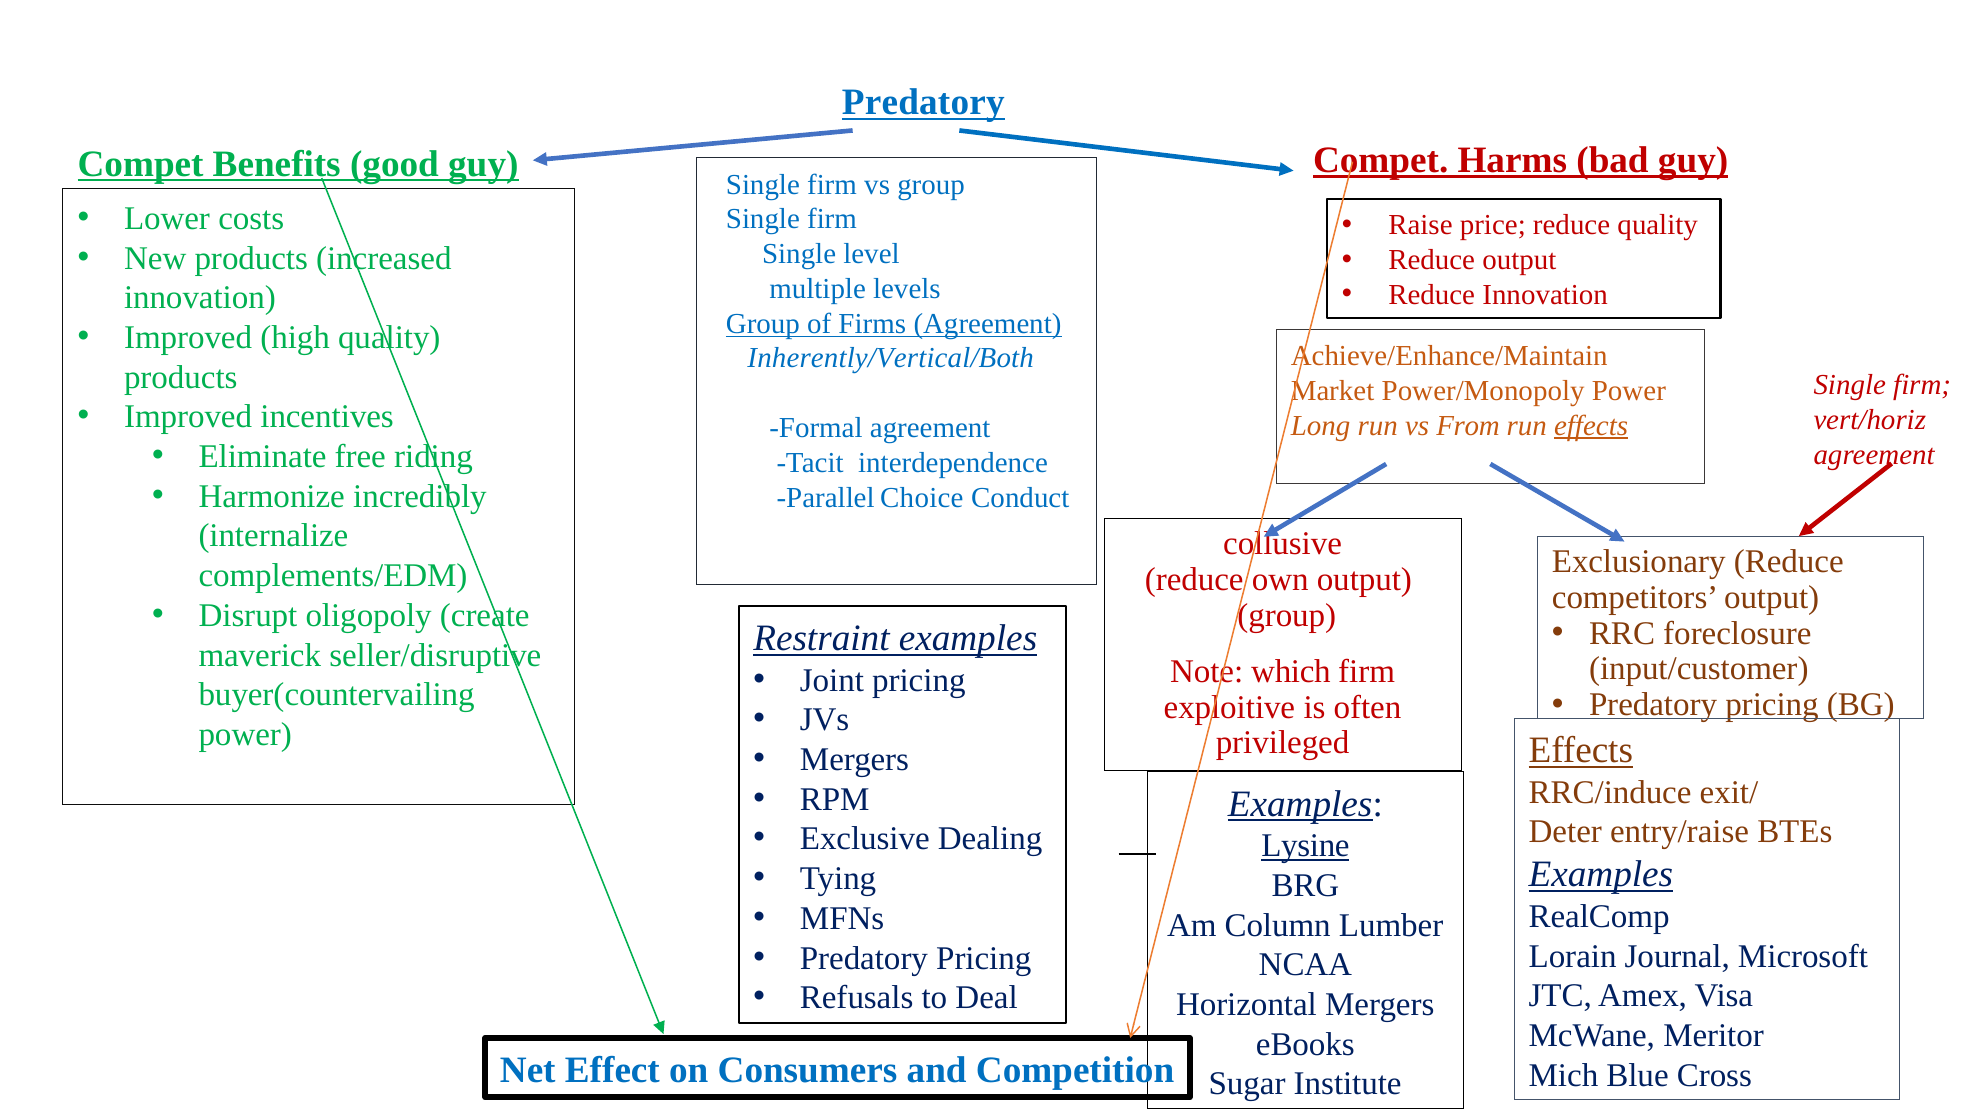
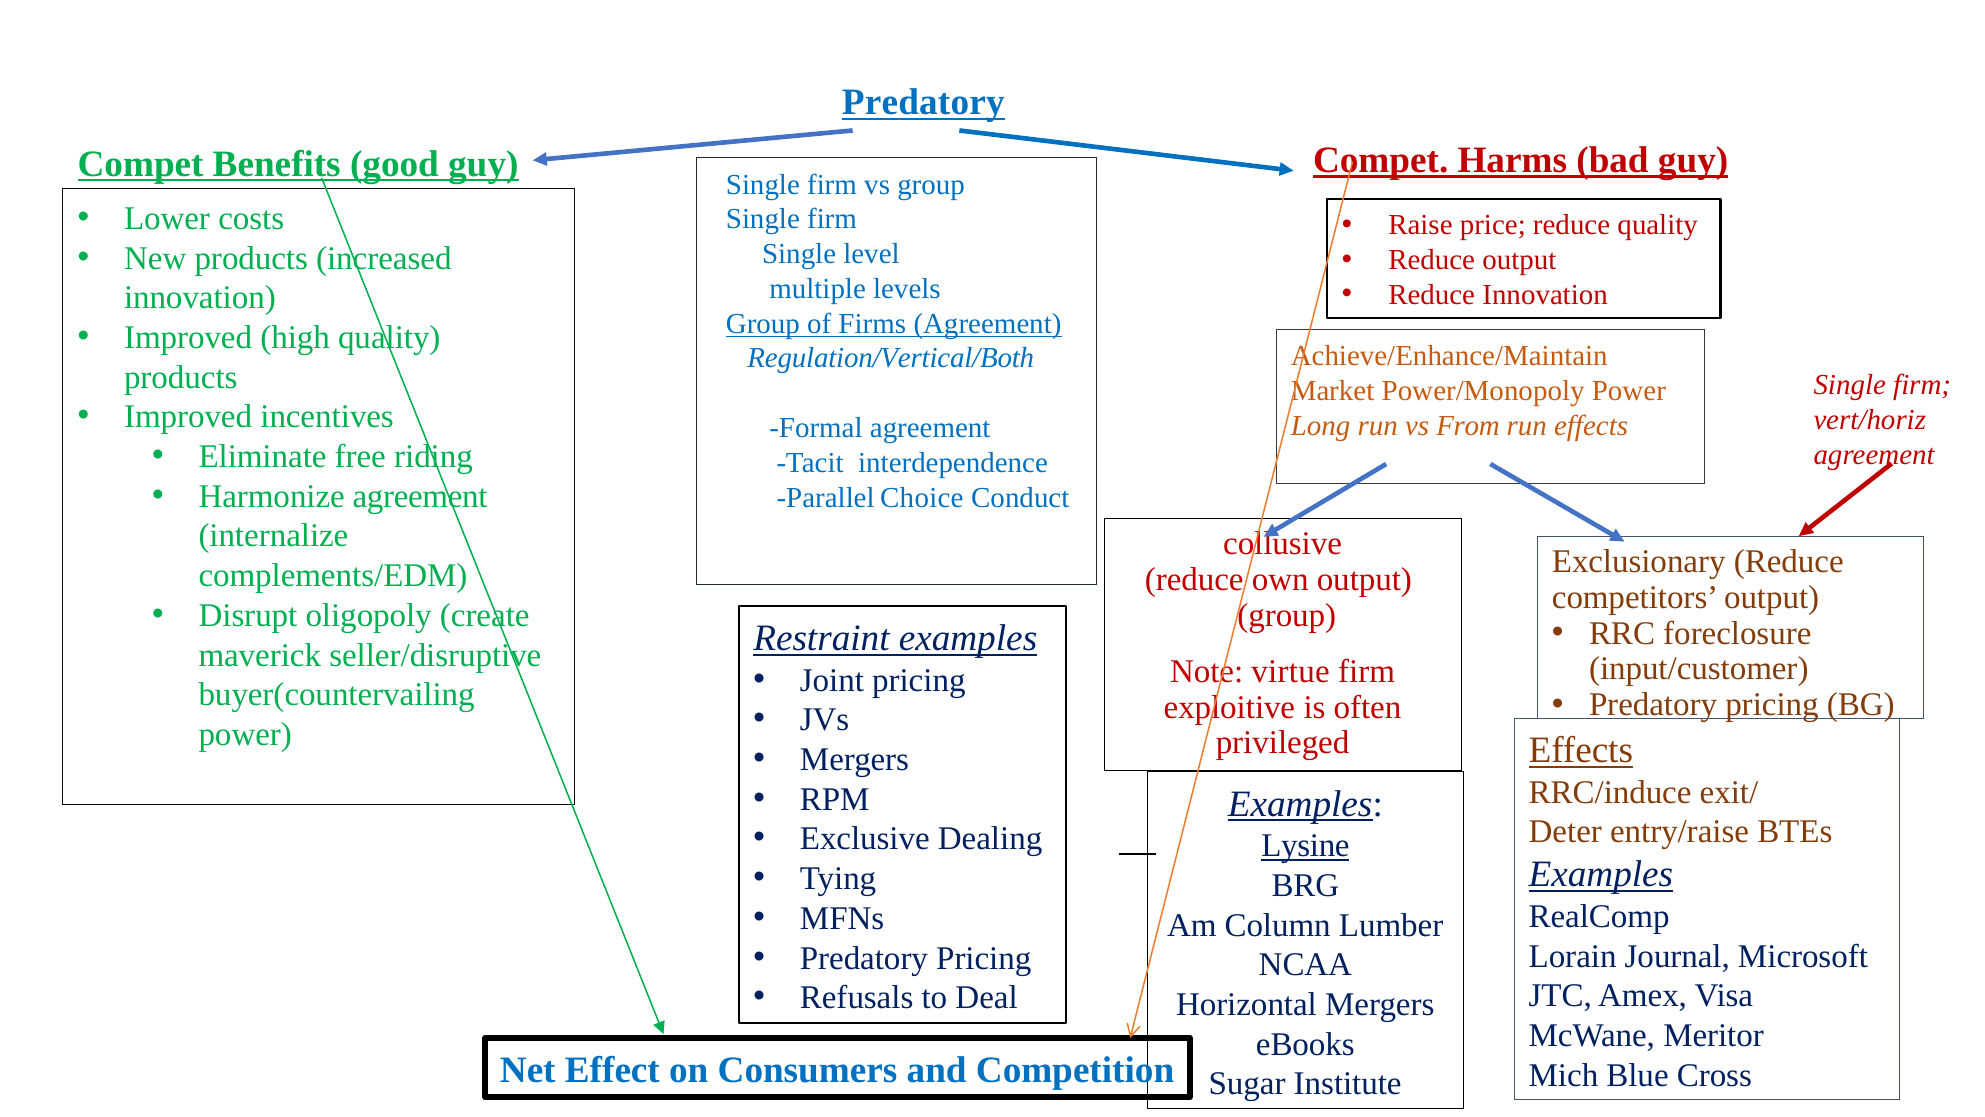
Inherently/Vertical/Both: Inherently/Vertical/Both -> Regulation/Vertical/Both
effects at (1591, 426) underline: present -> none
Harmonize incredibly: incredibly -> agreement
which: which -> virtue
